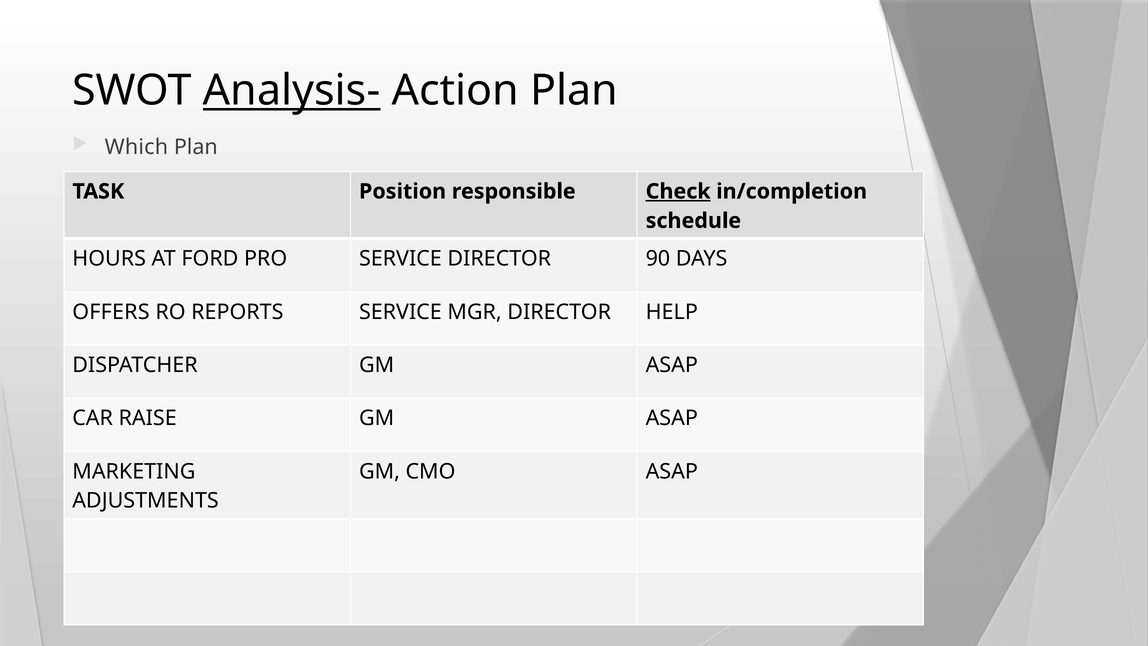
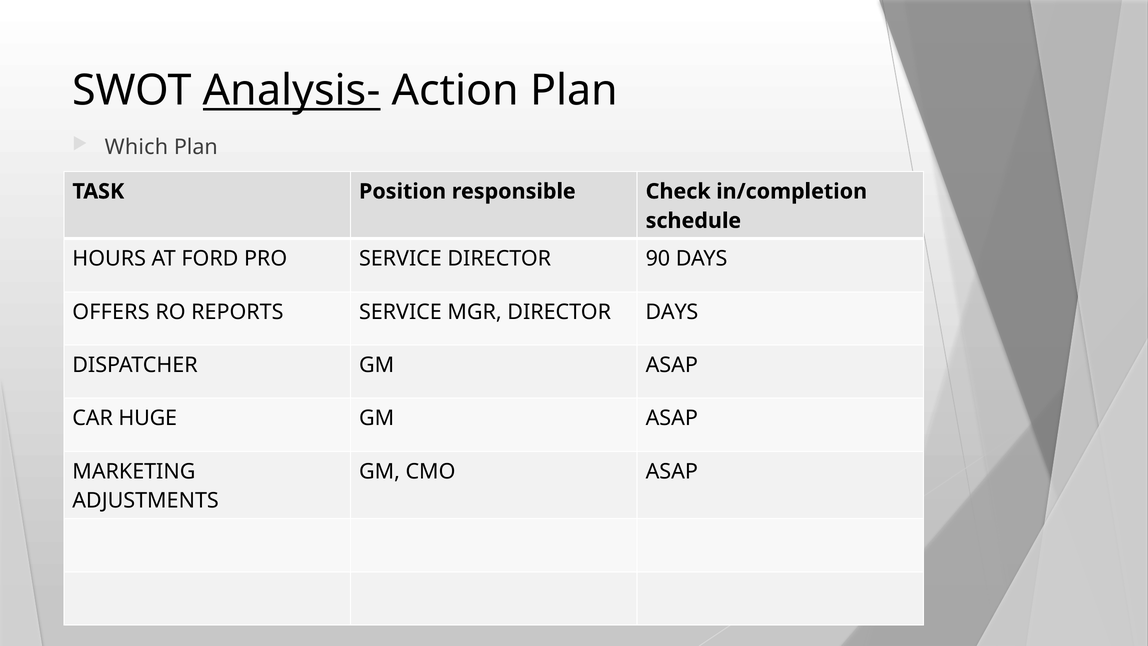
Check underline: present -> none
DIRECTOR HELP: HELP -> DAYS
RAISE: RAISE -> HUGE
